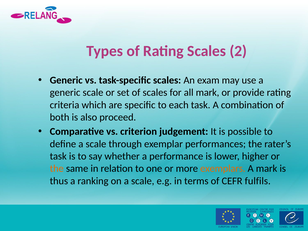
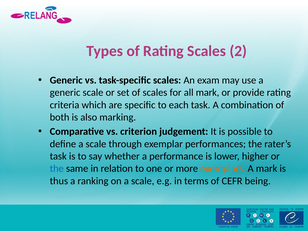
proceed: proceed -> marking
the at (57, 169) colour: orange -> blue
fulfils: fulfils -> being
